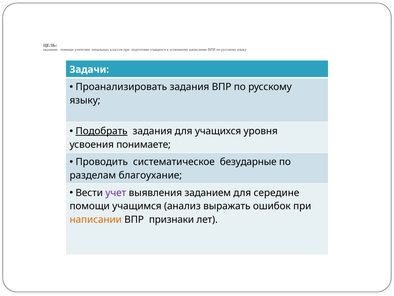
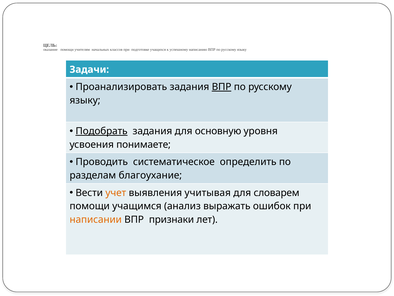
ВПР at (222, 87) underline: none -> present
для учащихся: учащихся -> основную
безударные: безударные -> определить
учет colour: purple -> orange
заданием: заданием -> учитывая
середине: середине -> словарем
